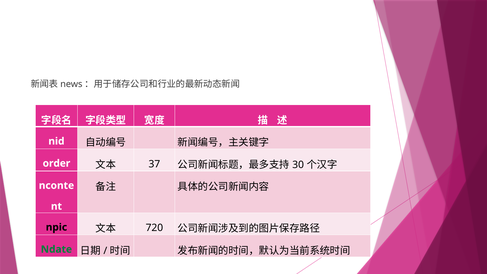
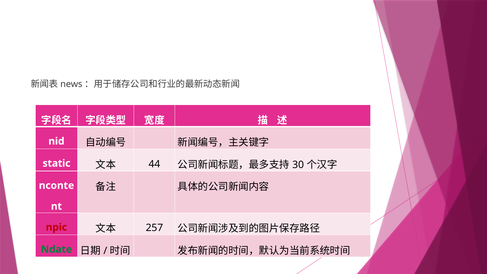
order: order -> static
37: 37 -> 44
npic colour: black -> red
720: 720 -> 257
